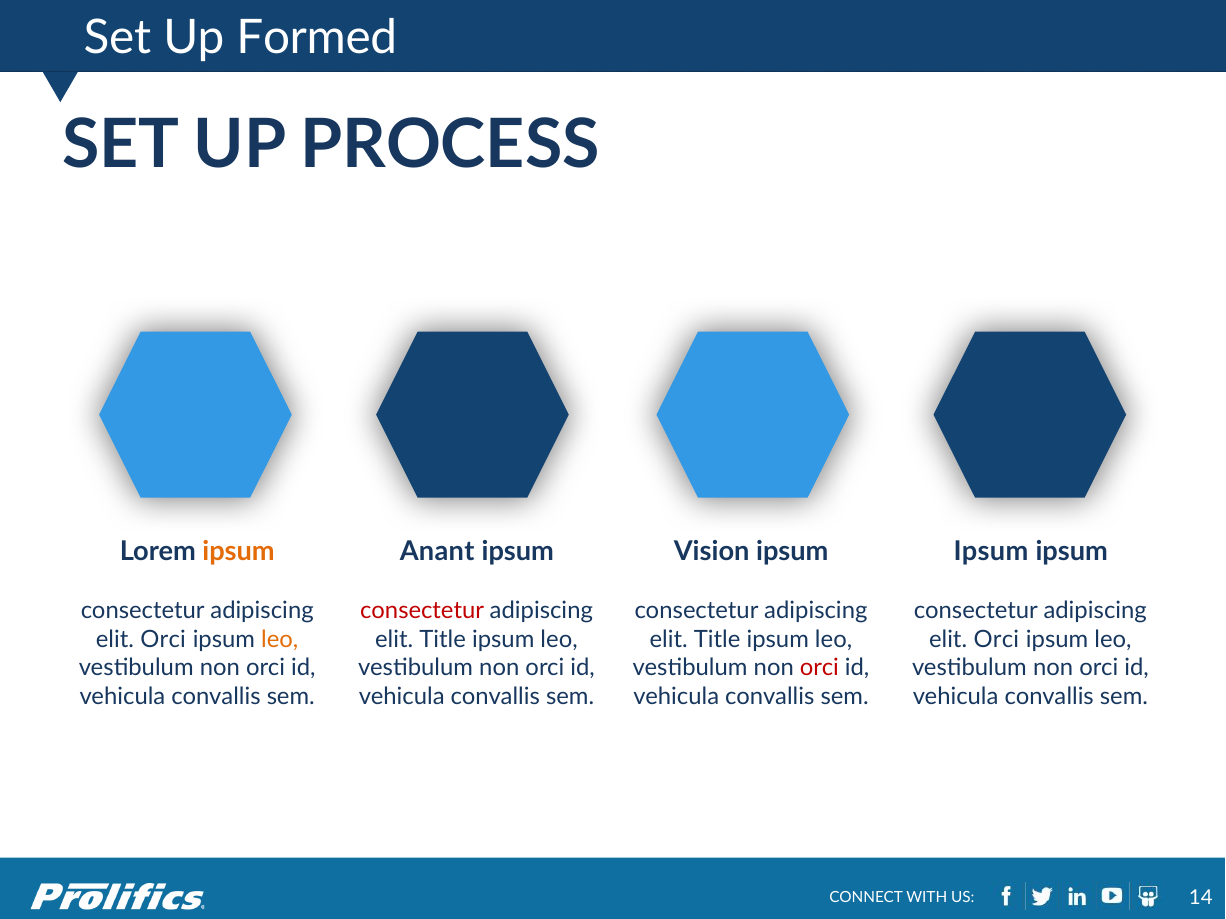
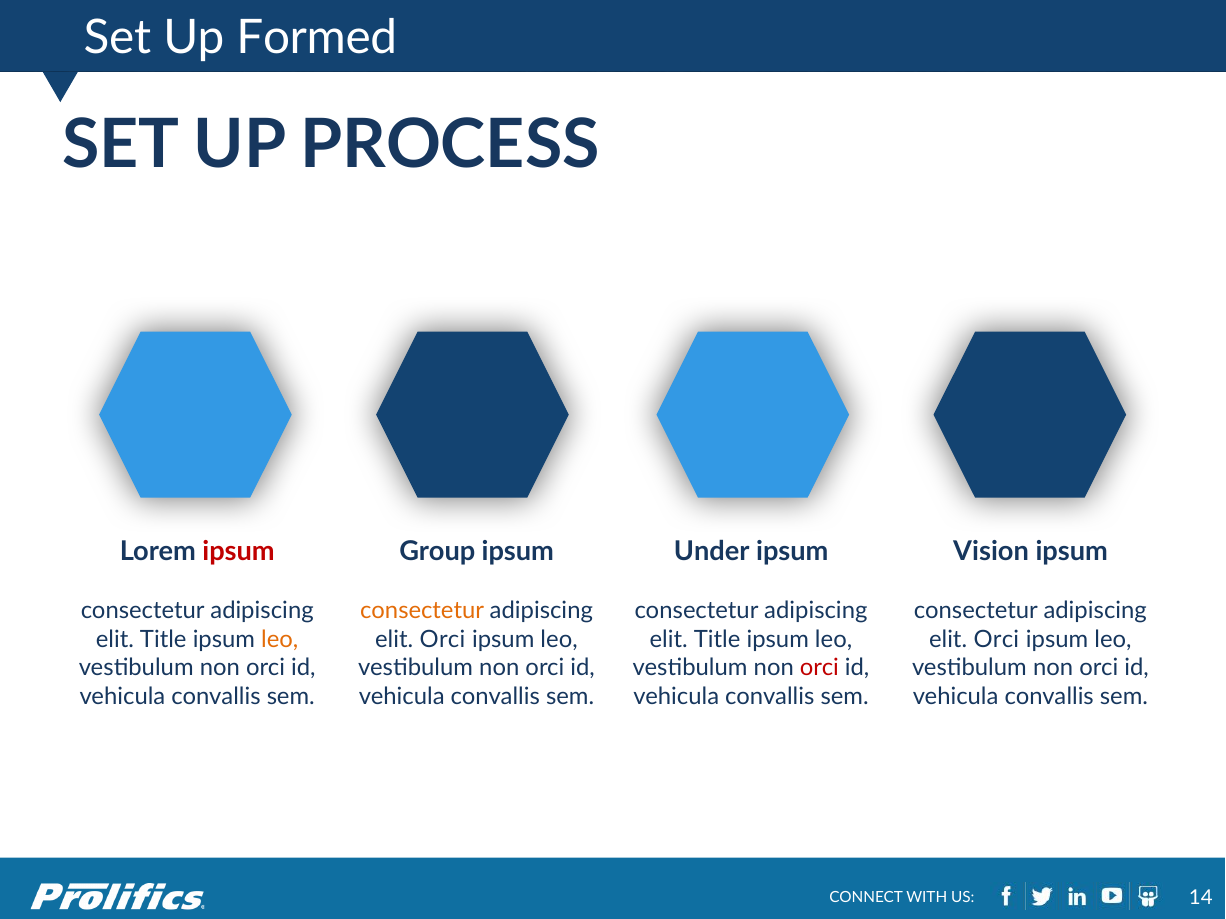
ipsum at (239, 552) colour: orange -> red
Anant: Anant -> Group
Vision: Vision -> Under
Ipsum at (991, 552): Ipsum -> Vision
consectetur at (422, 611) colour: red -> orange
Orci at (163, 639): Orci -> Title
Title at (443, 639): Title -> Orci
